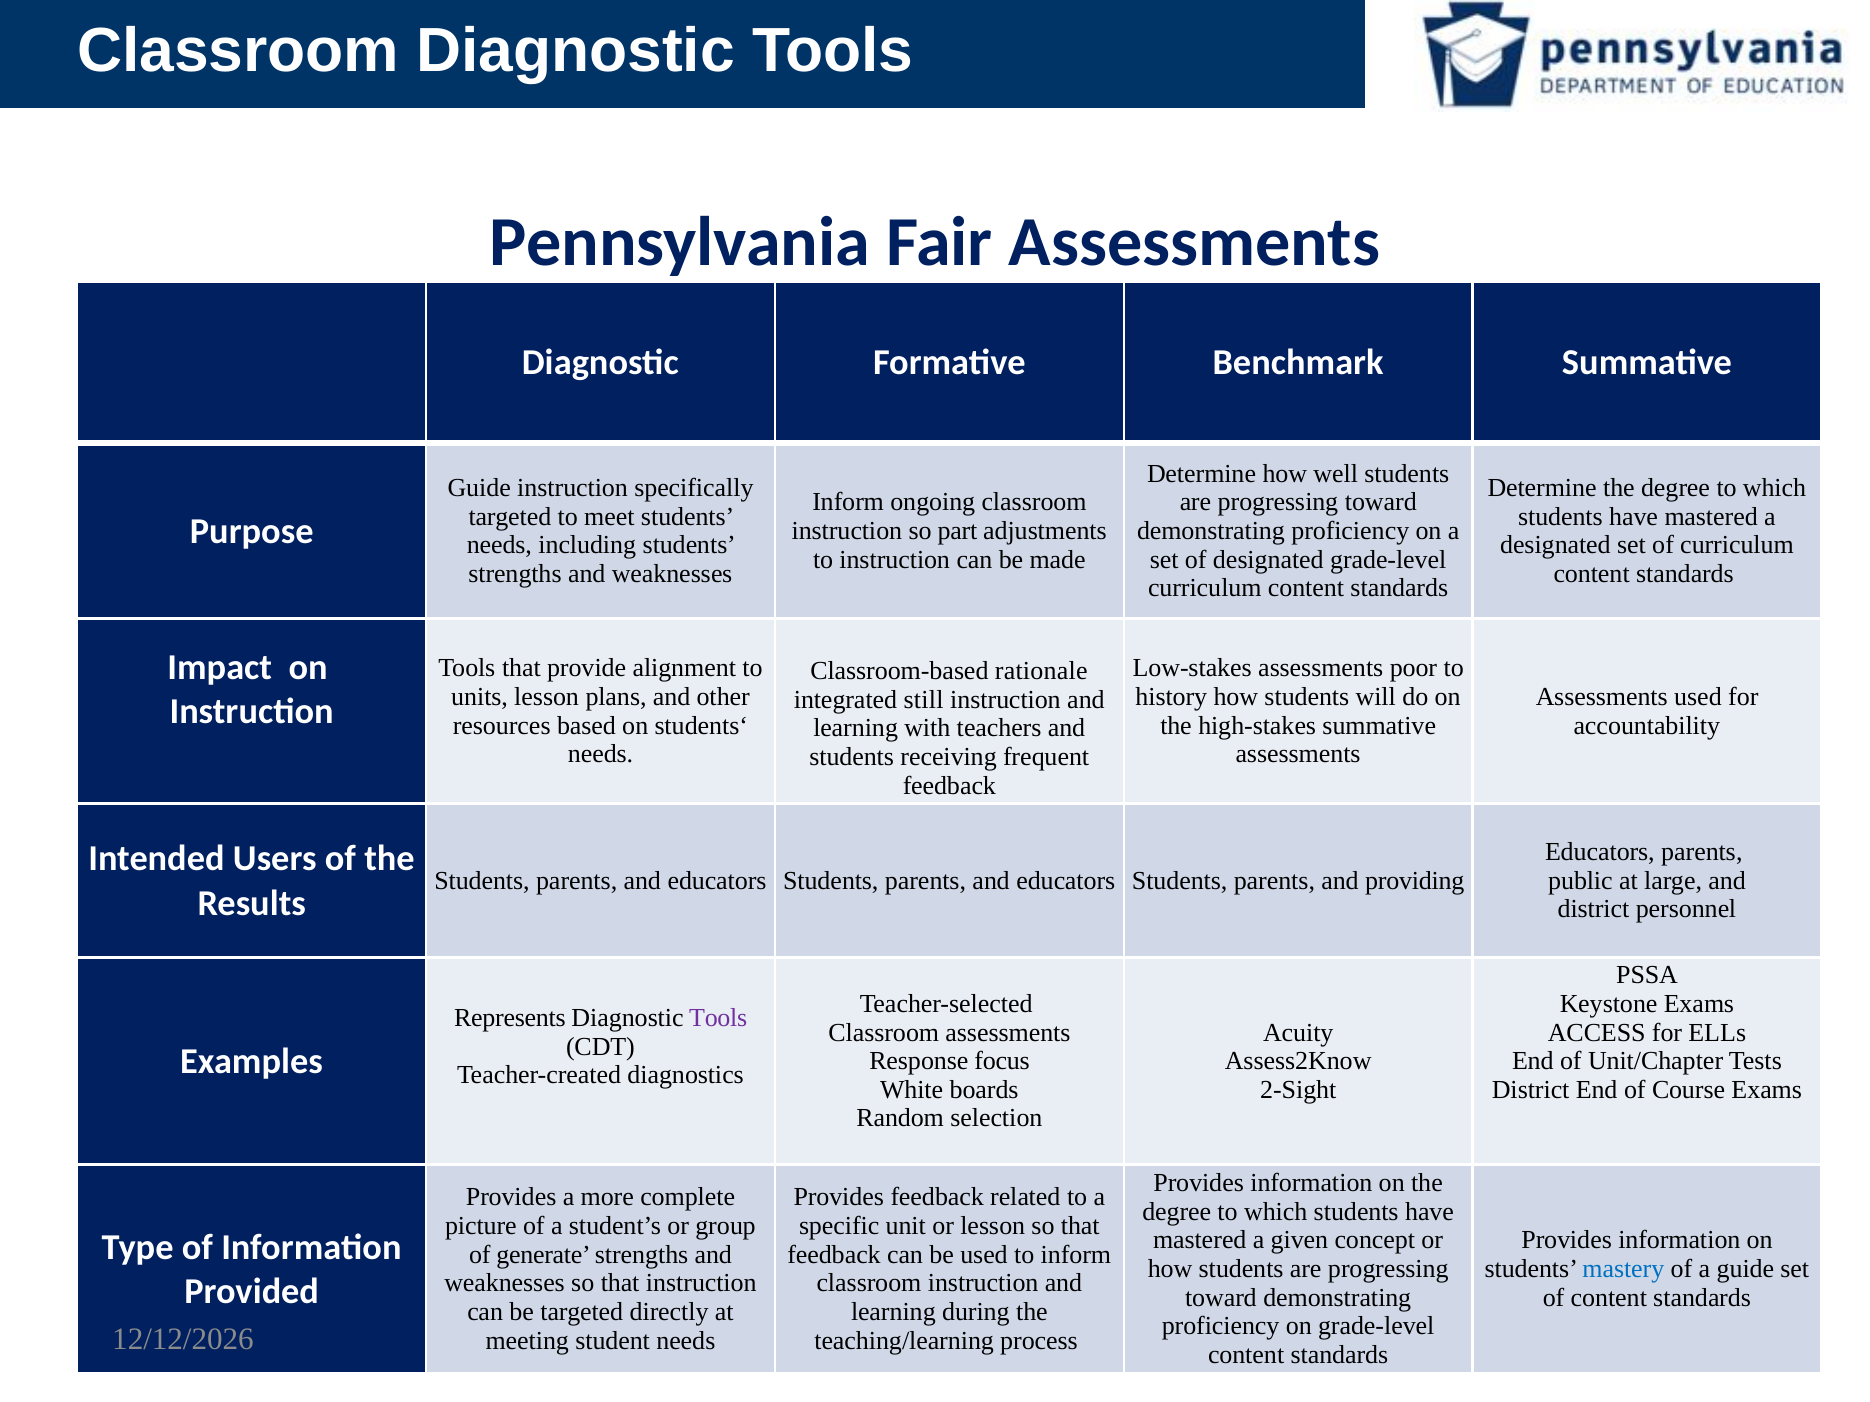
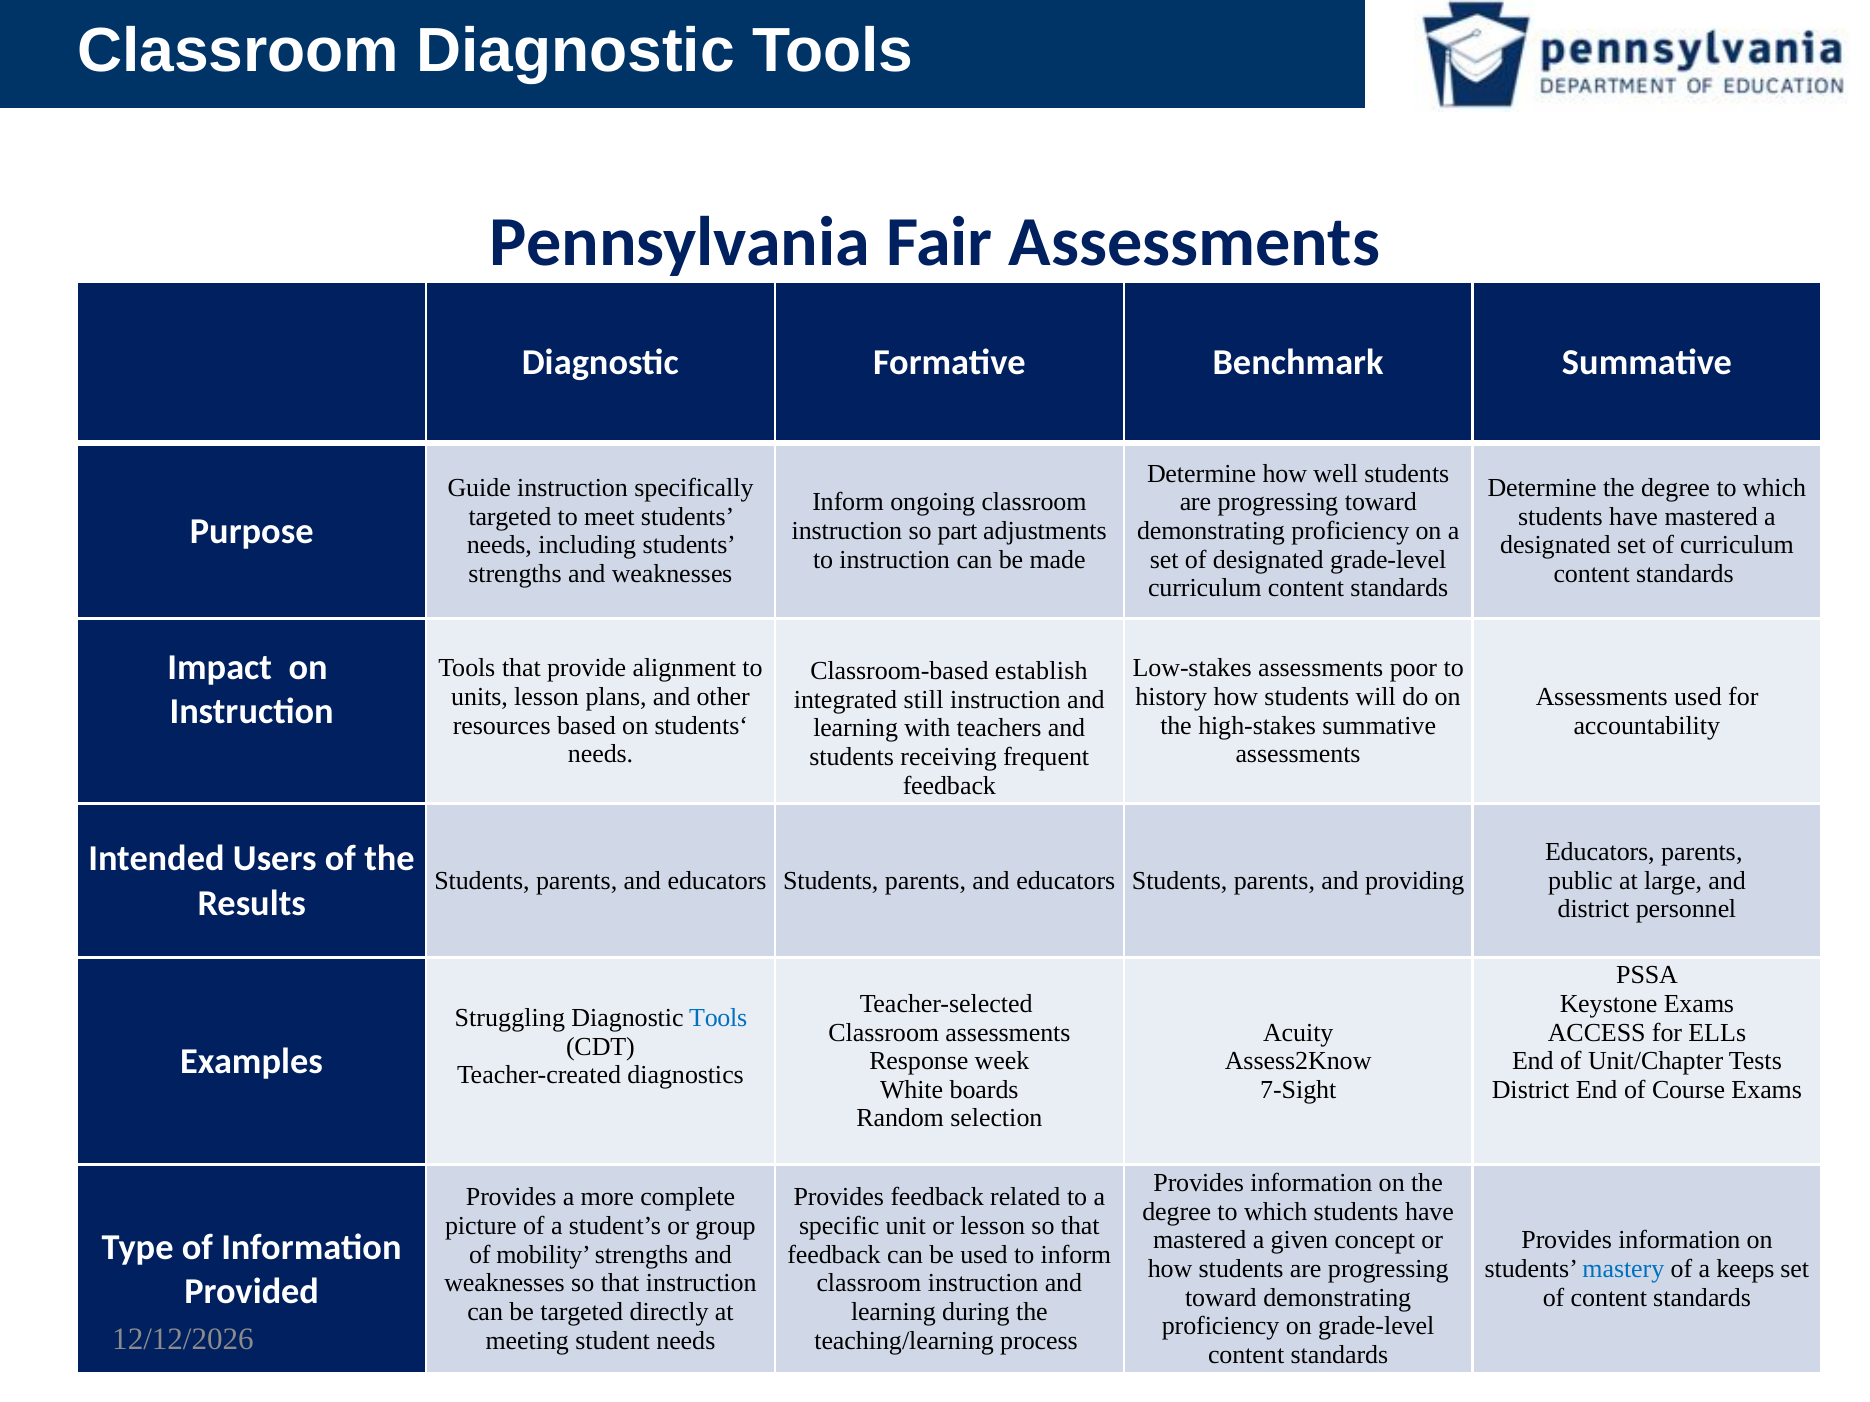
rationale: rationale -> establish
Represents: Represents -> Struggling
Tools at (718, 1019) colour: purple -> blue
focus: focus -> week
2-Sight: 2-Sight -> 7-Sight
generate: generate -> mobility
a guide: guide -> keeps
